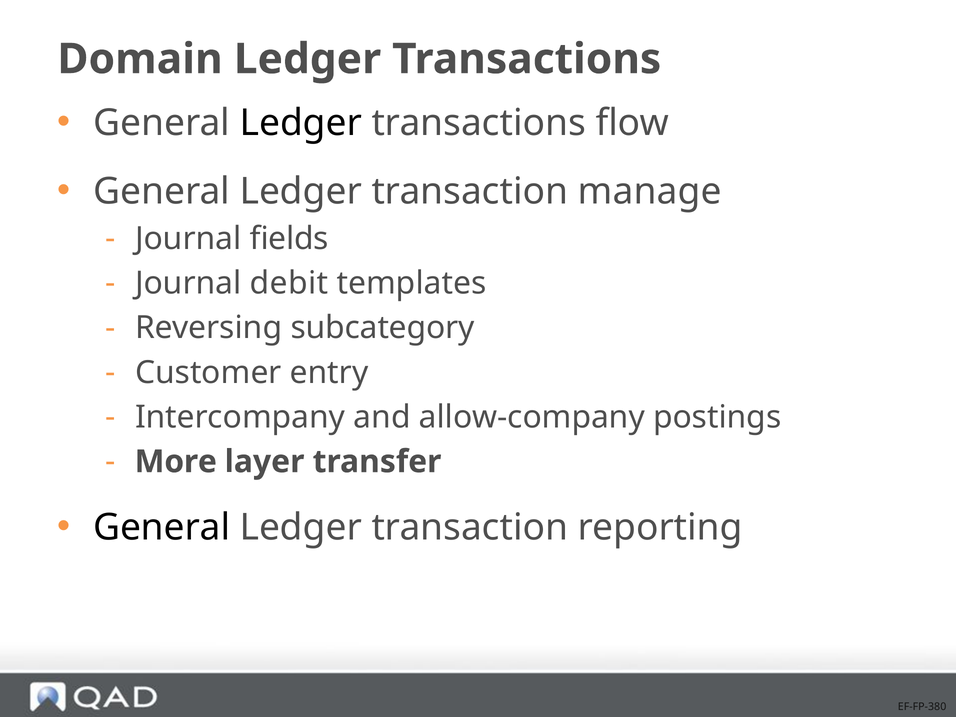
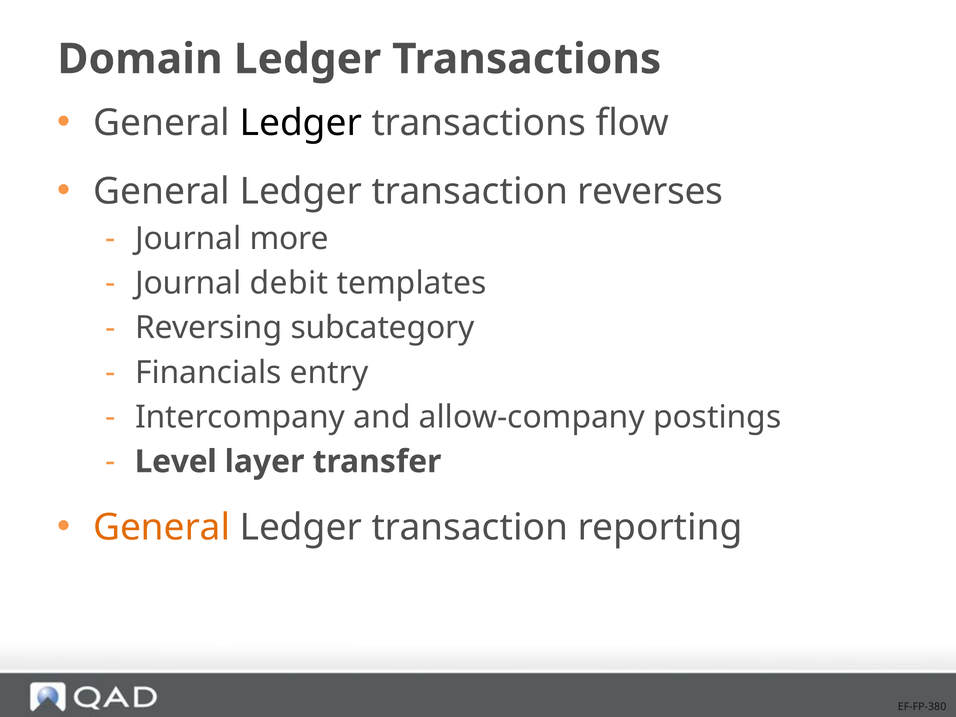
manage: manage -> reverses
fields: fields -> more
Customer: Customer -> Financials
More: More -> Level
General at (162, 527) colour: black -> orange
